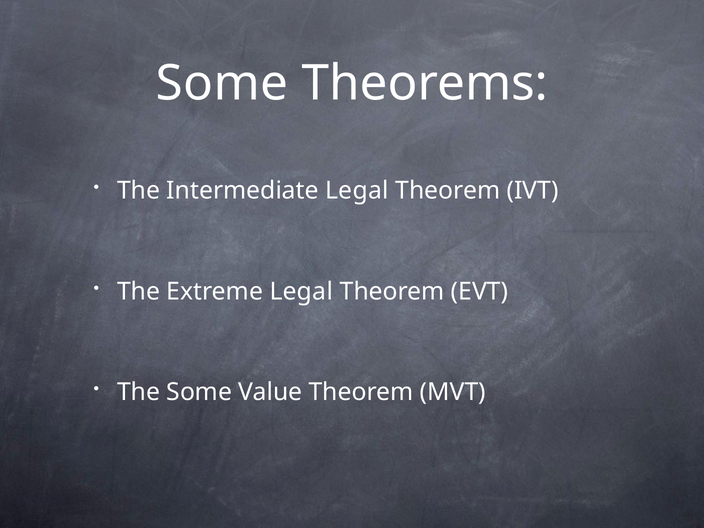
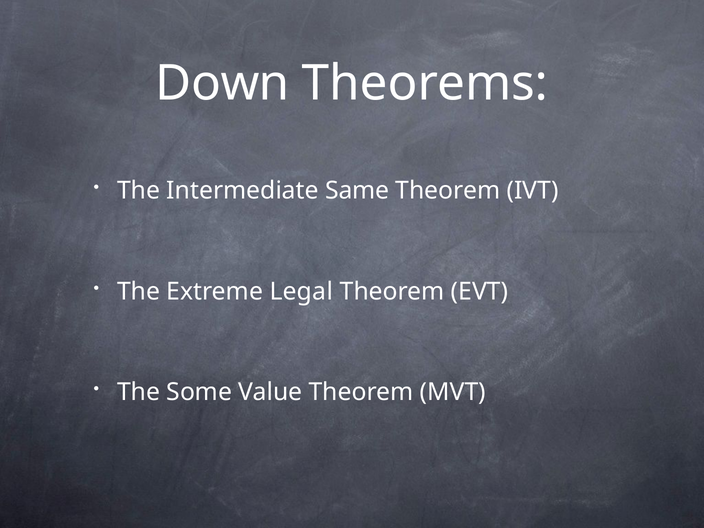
Some at (222, 83): Some -> Down
Intermediate Legal: Legal -> Same
